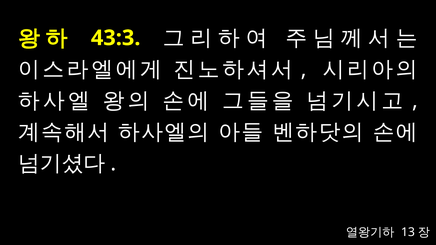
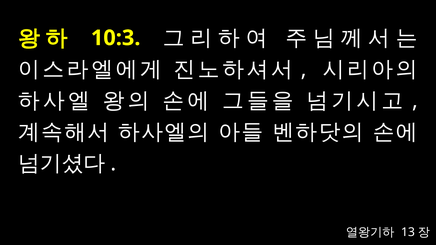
43:3: 43:3 -> 10:3
